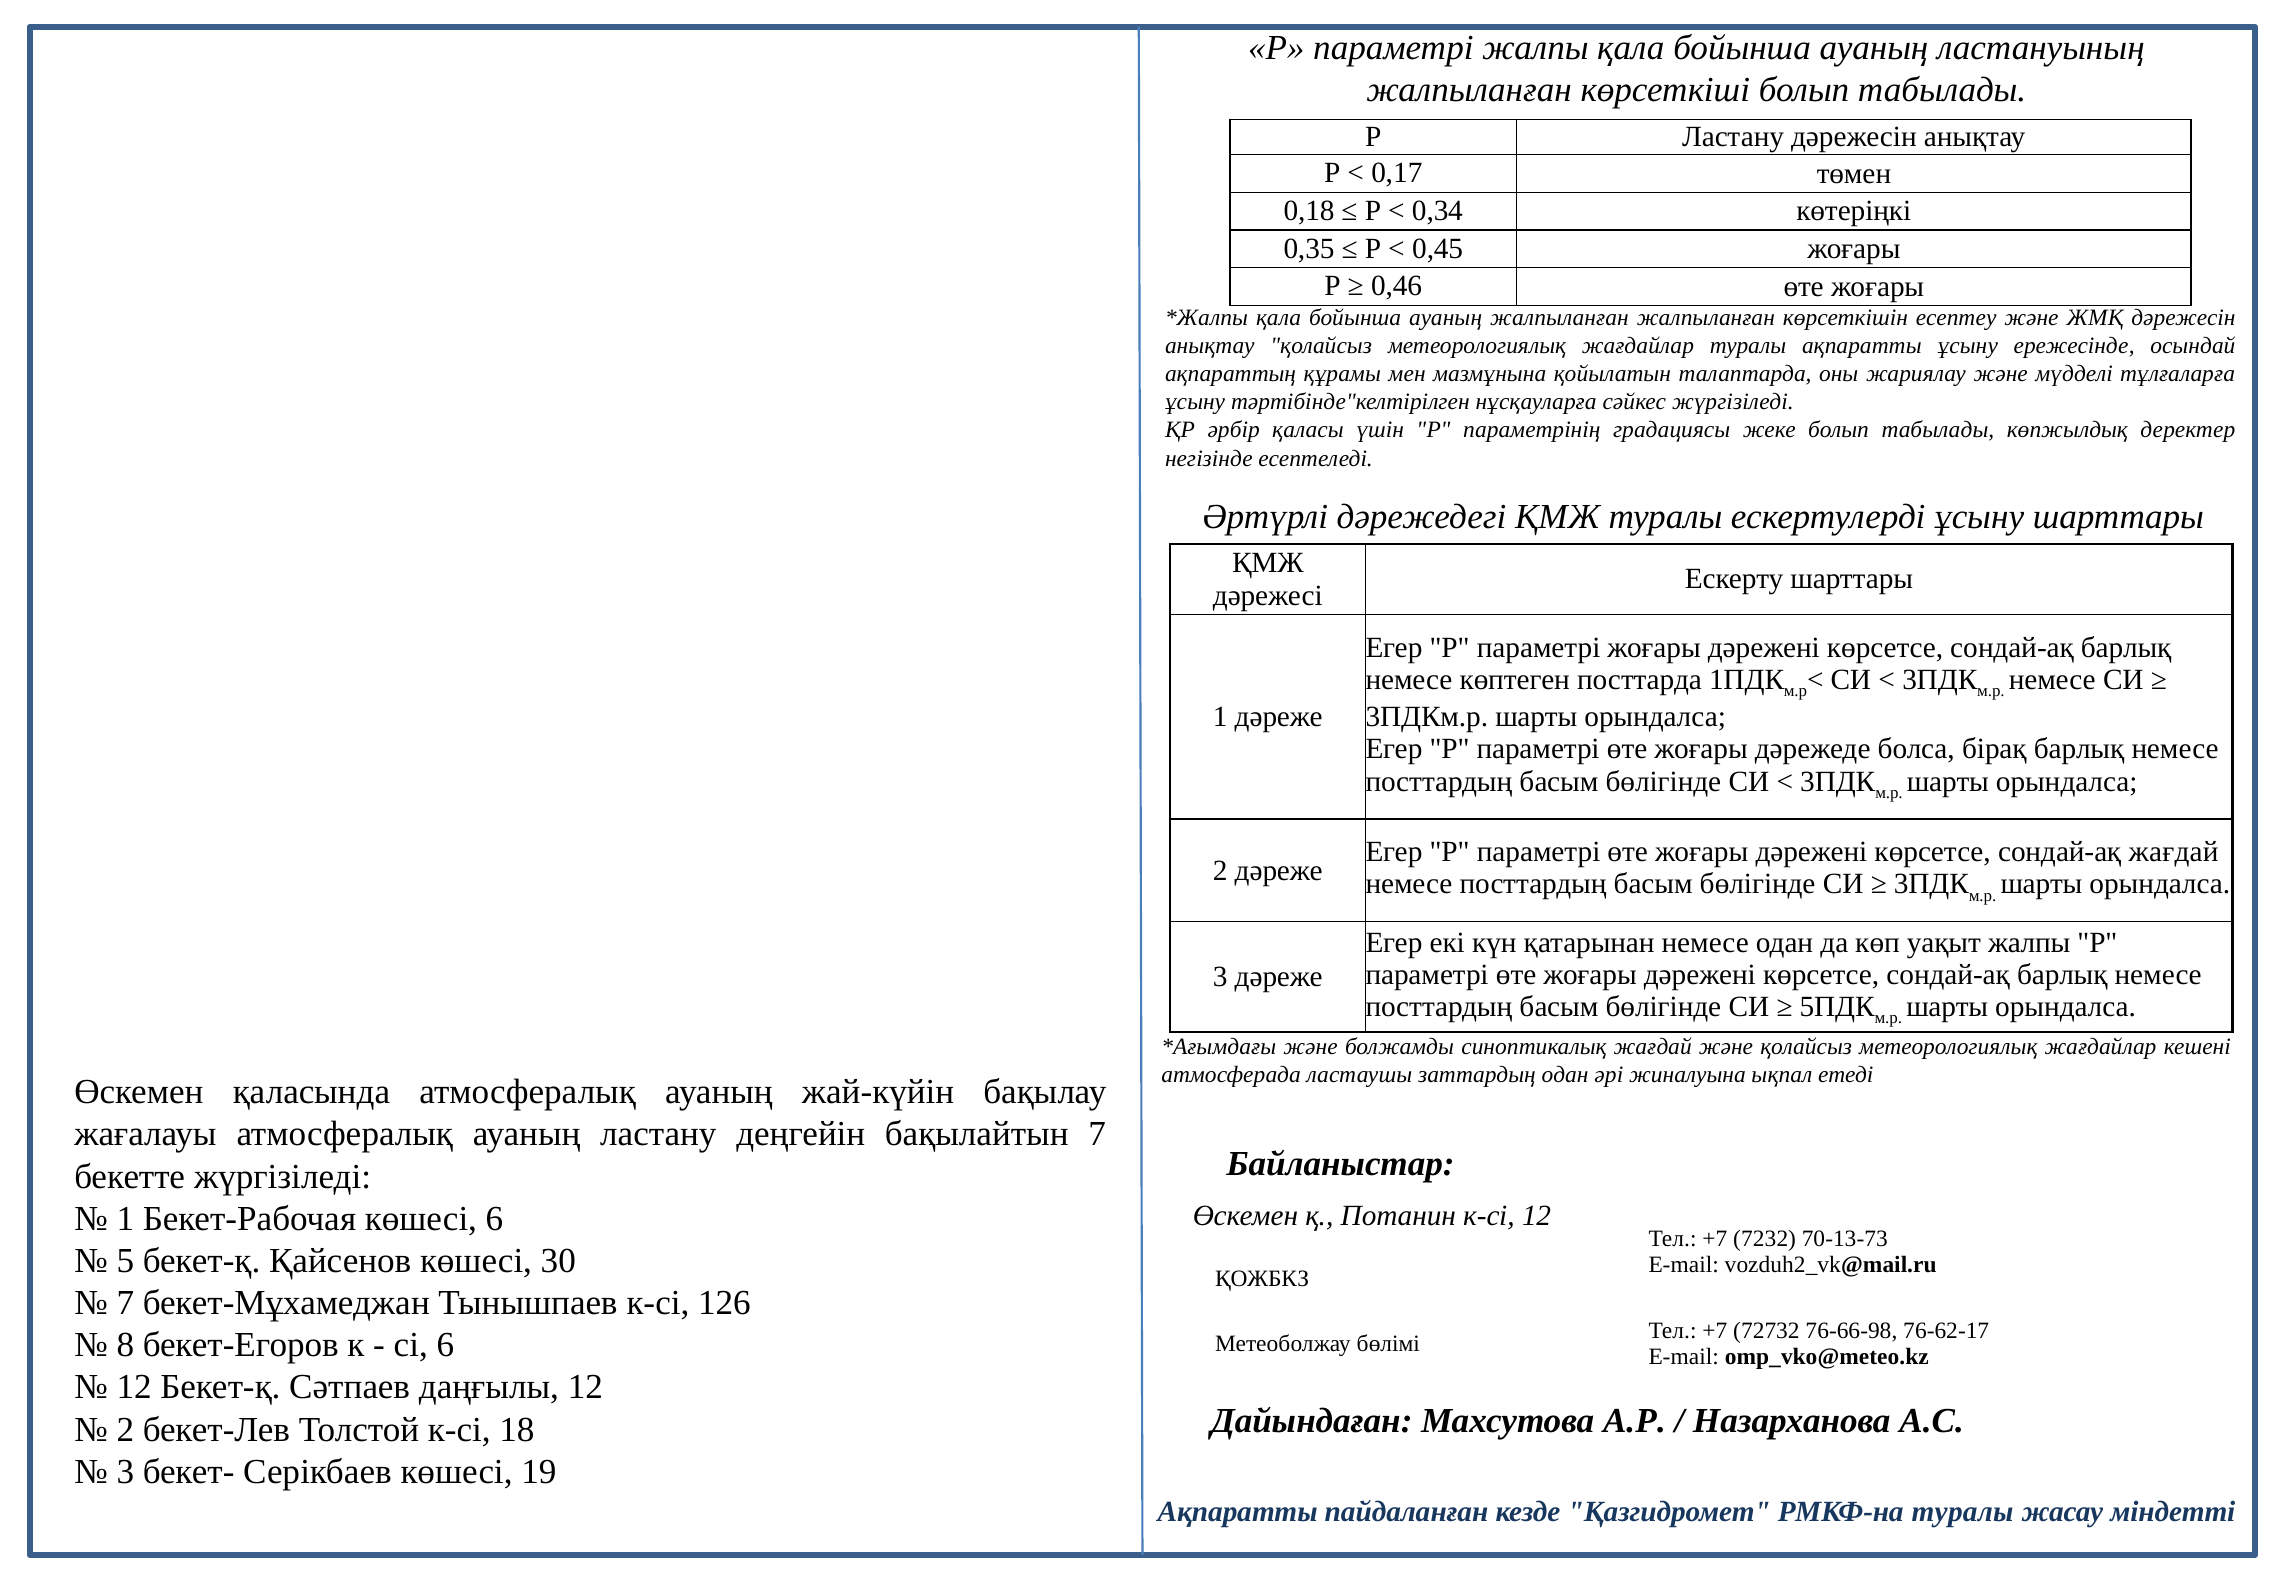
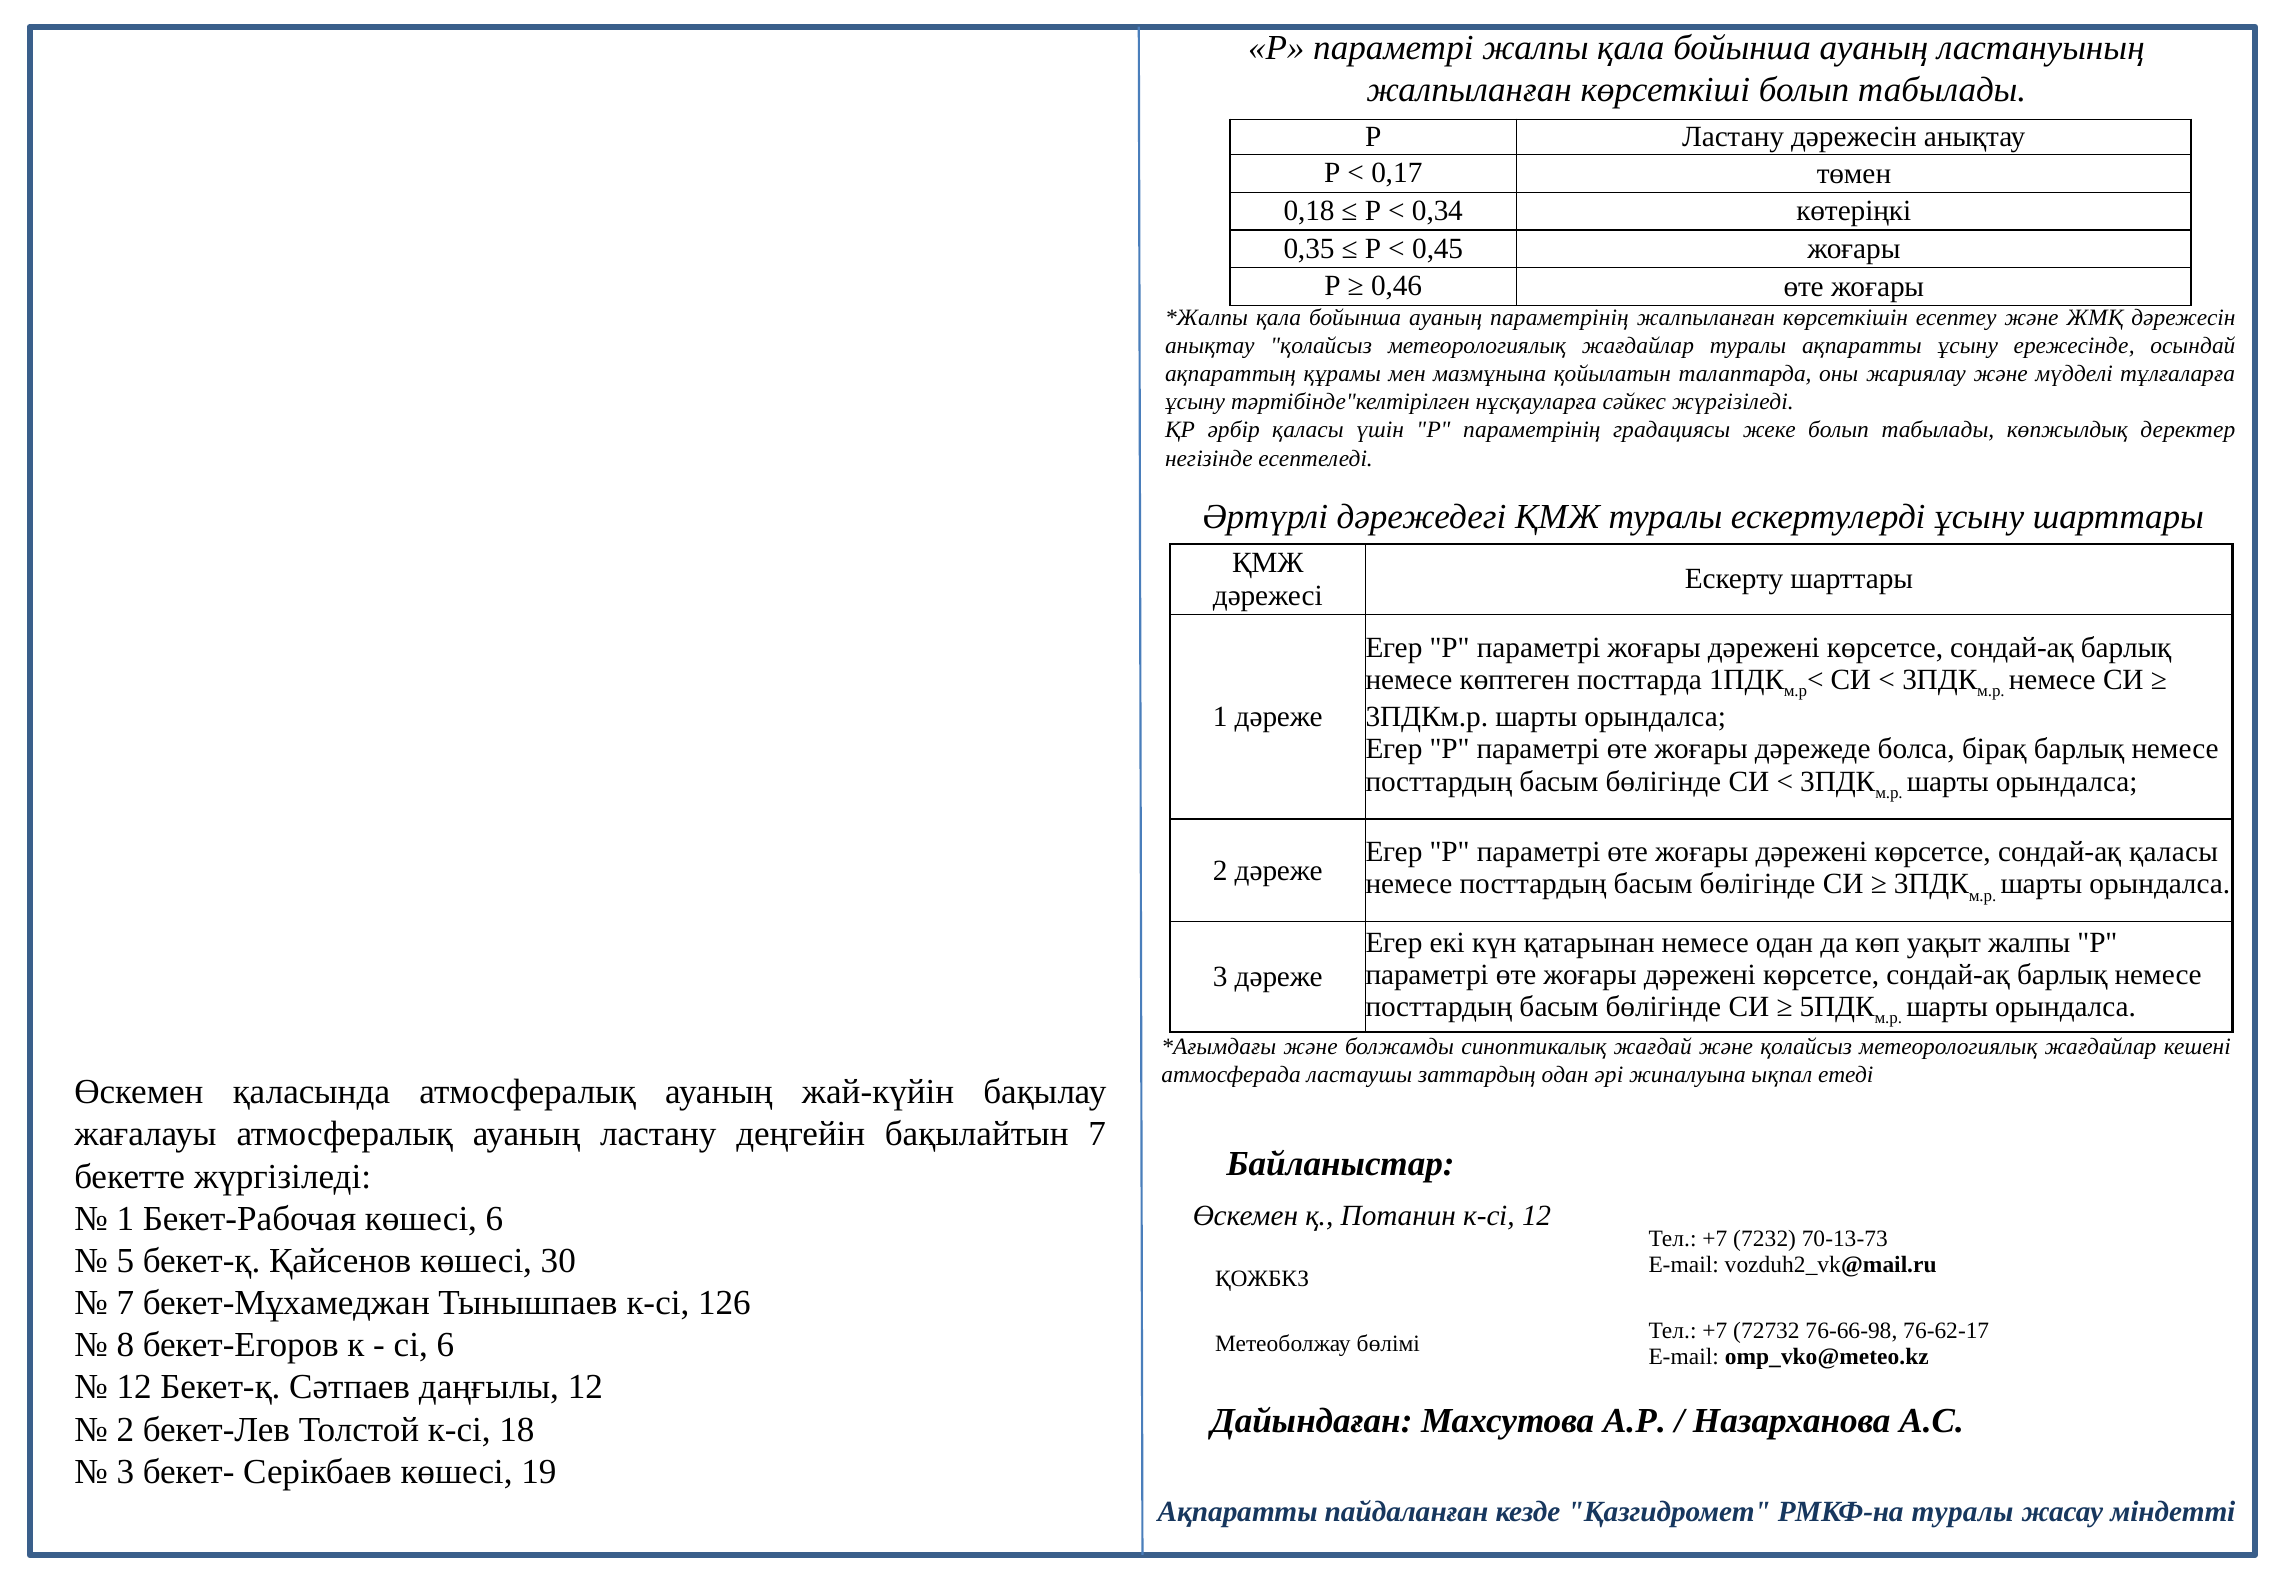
ауаның жалпыланған: жалпыланған -> параметрінің
сондай-ақ жағдай: жағдай -> қаласы
